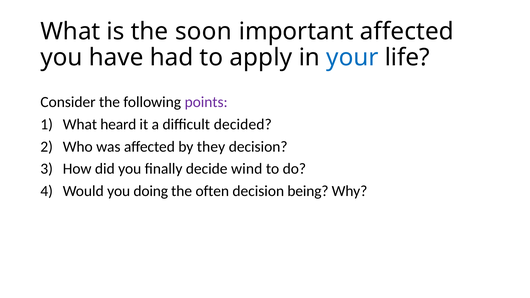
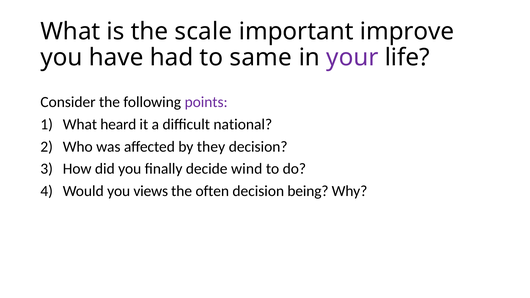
soon: soon -> scale
important affected: affected -> improve
apply: apply -> same
your colour: blue -> purple
decided: decided -> national
doing: doing -> views
